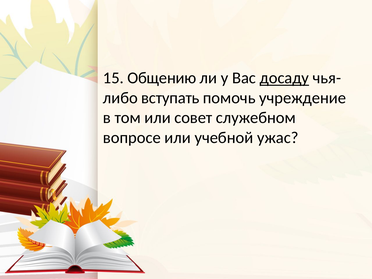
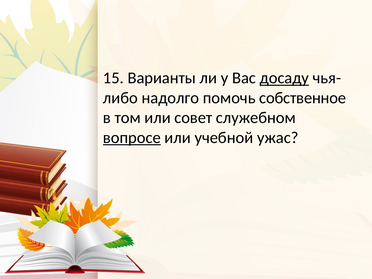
Общению: Общению -> Варианты
вступать: вступать -> надолго
учреждение: учреждение -> собственное
вопросе underline: none -> present
